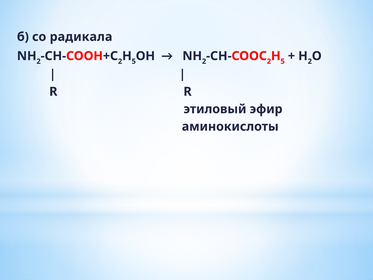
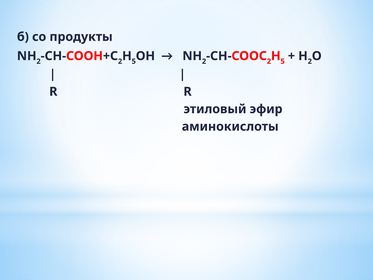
радикала: радикала -> продукты
